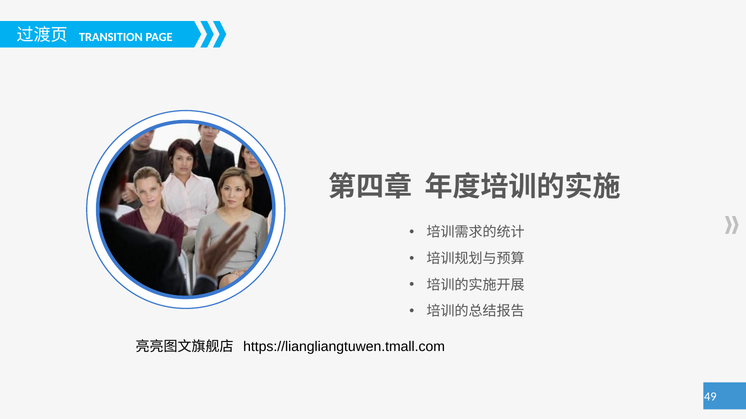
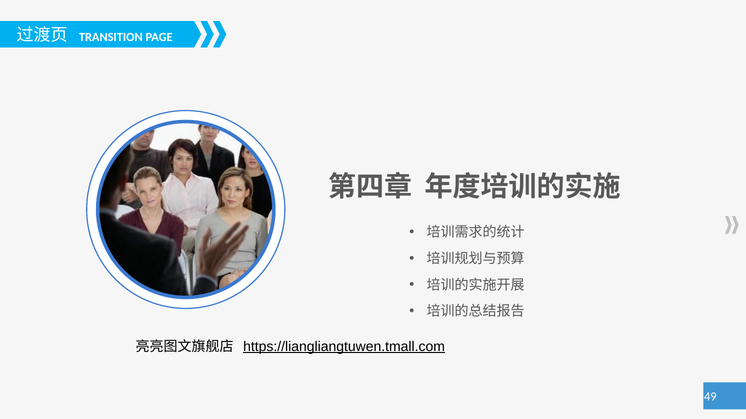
https://liangliangtuwen.tmall.com underline: none -> present
